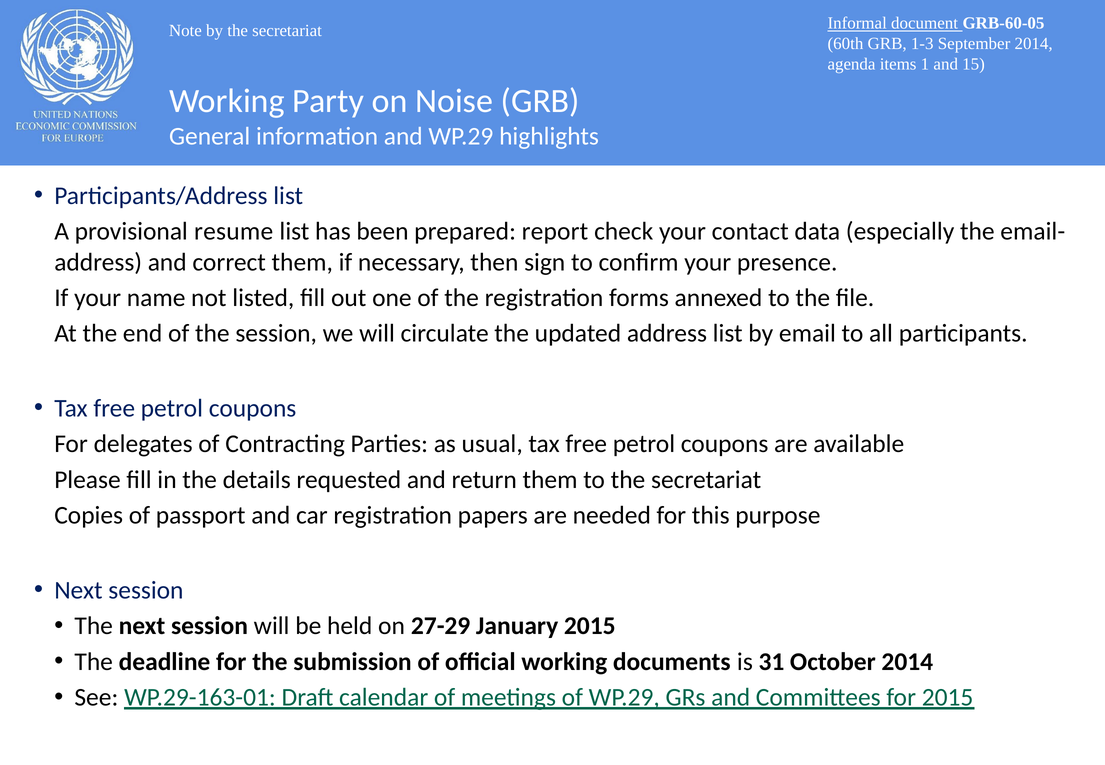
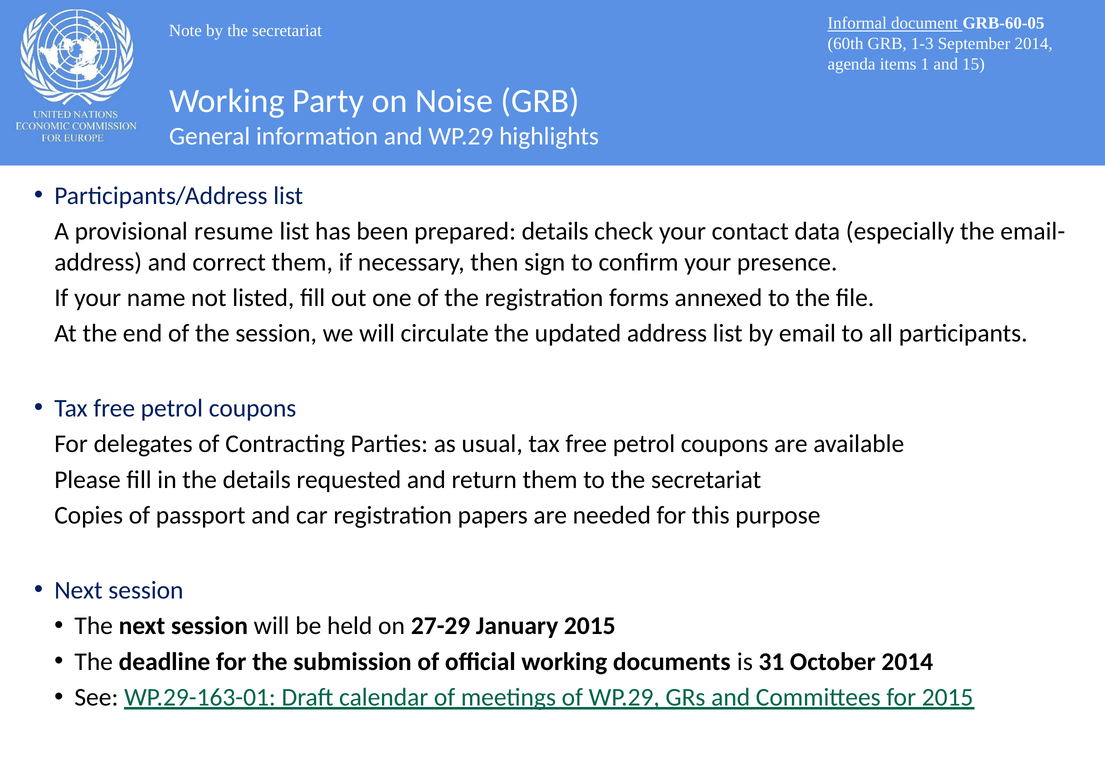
prepared report: report -> details
